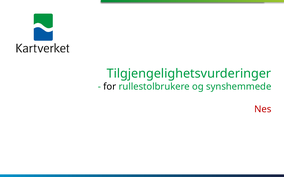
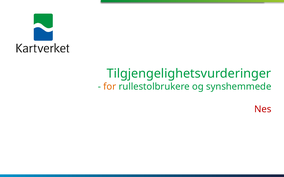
for colour: black -> orange
